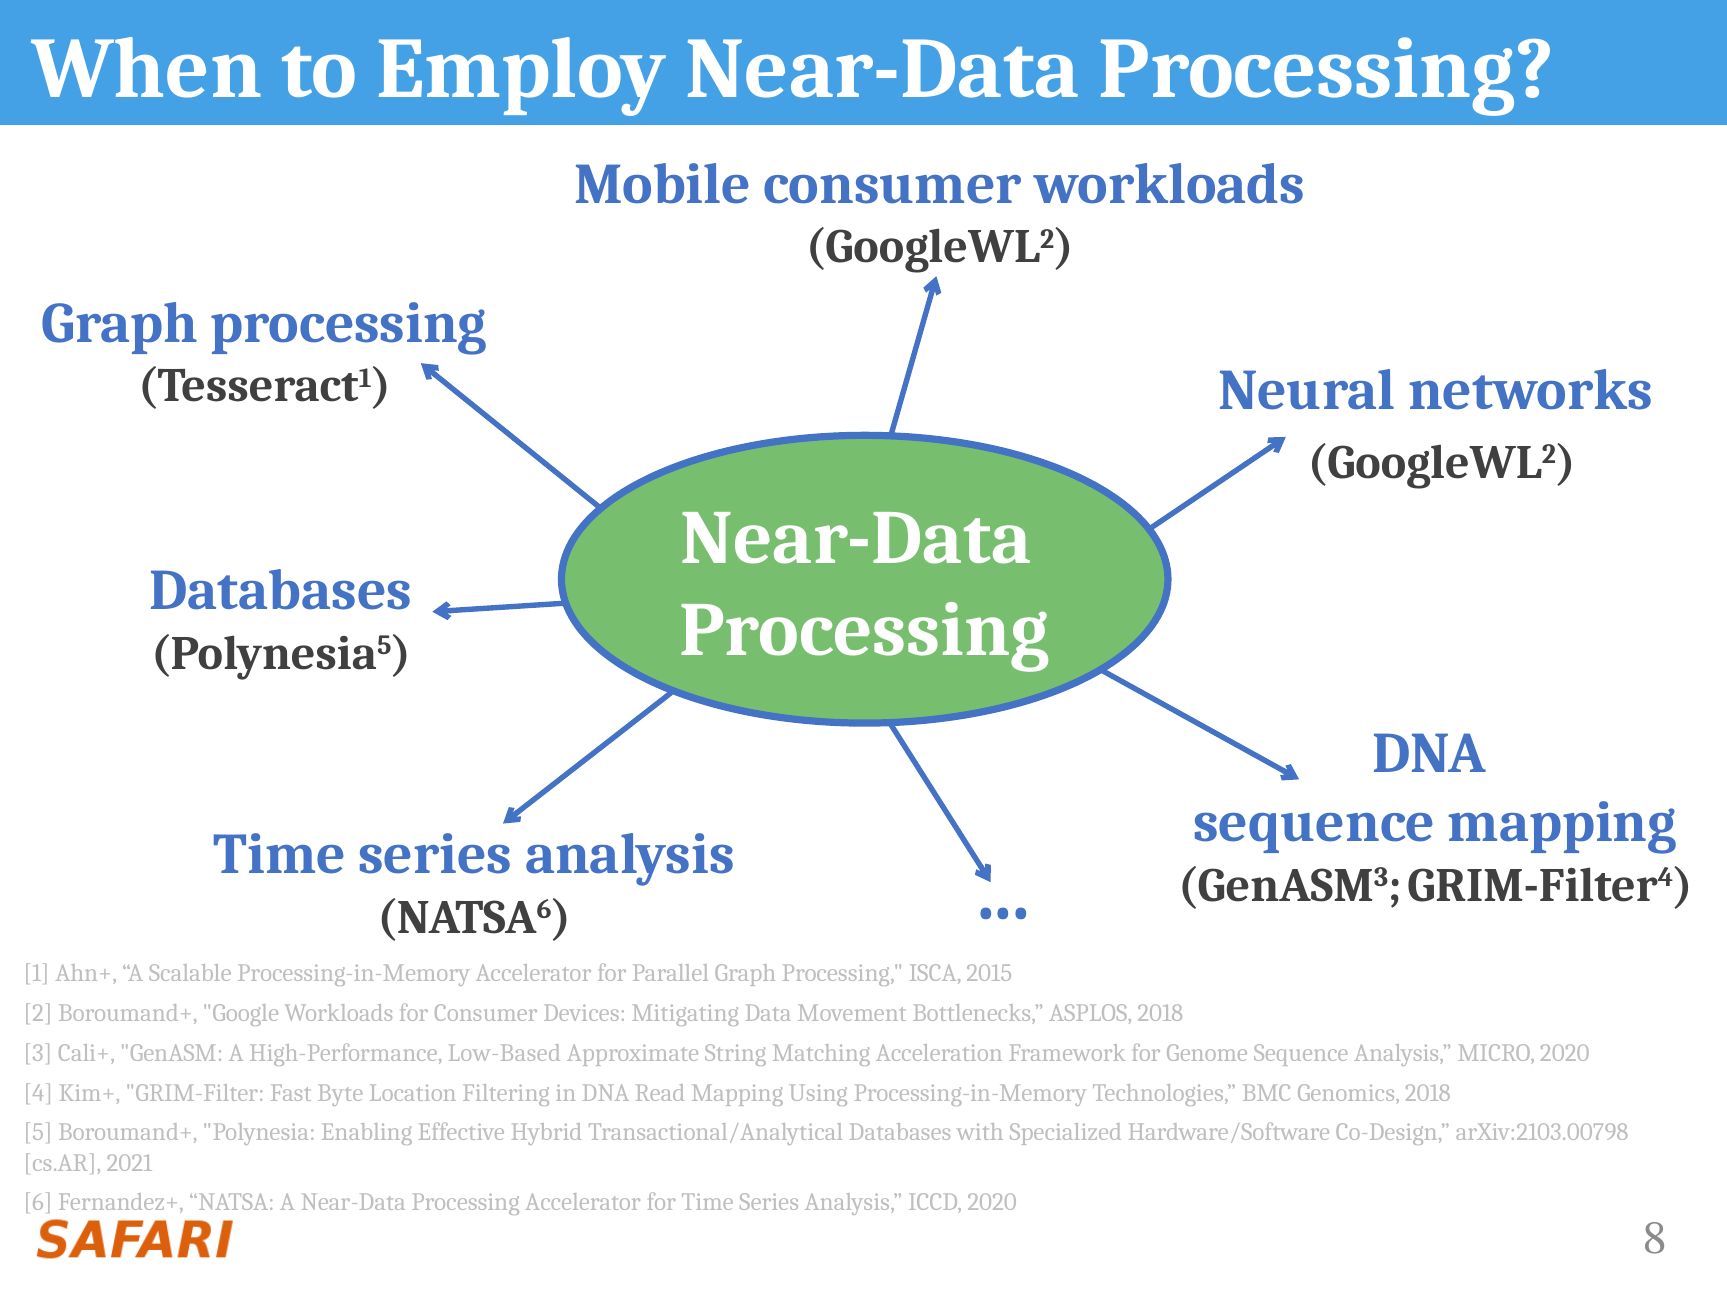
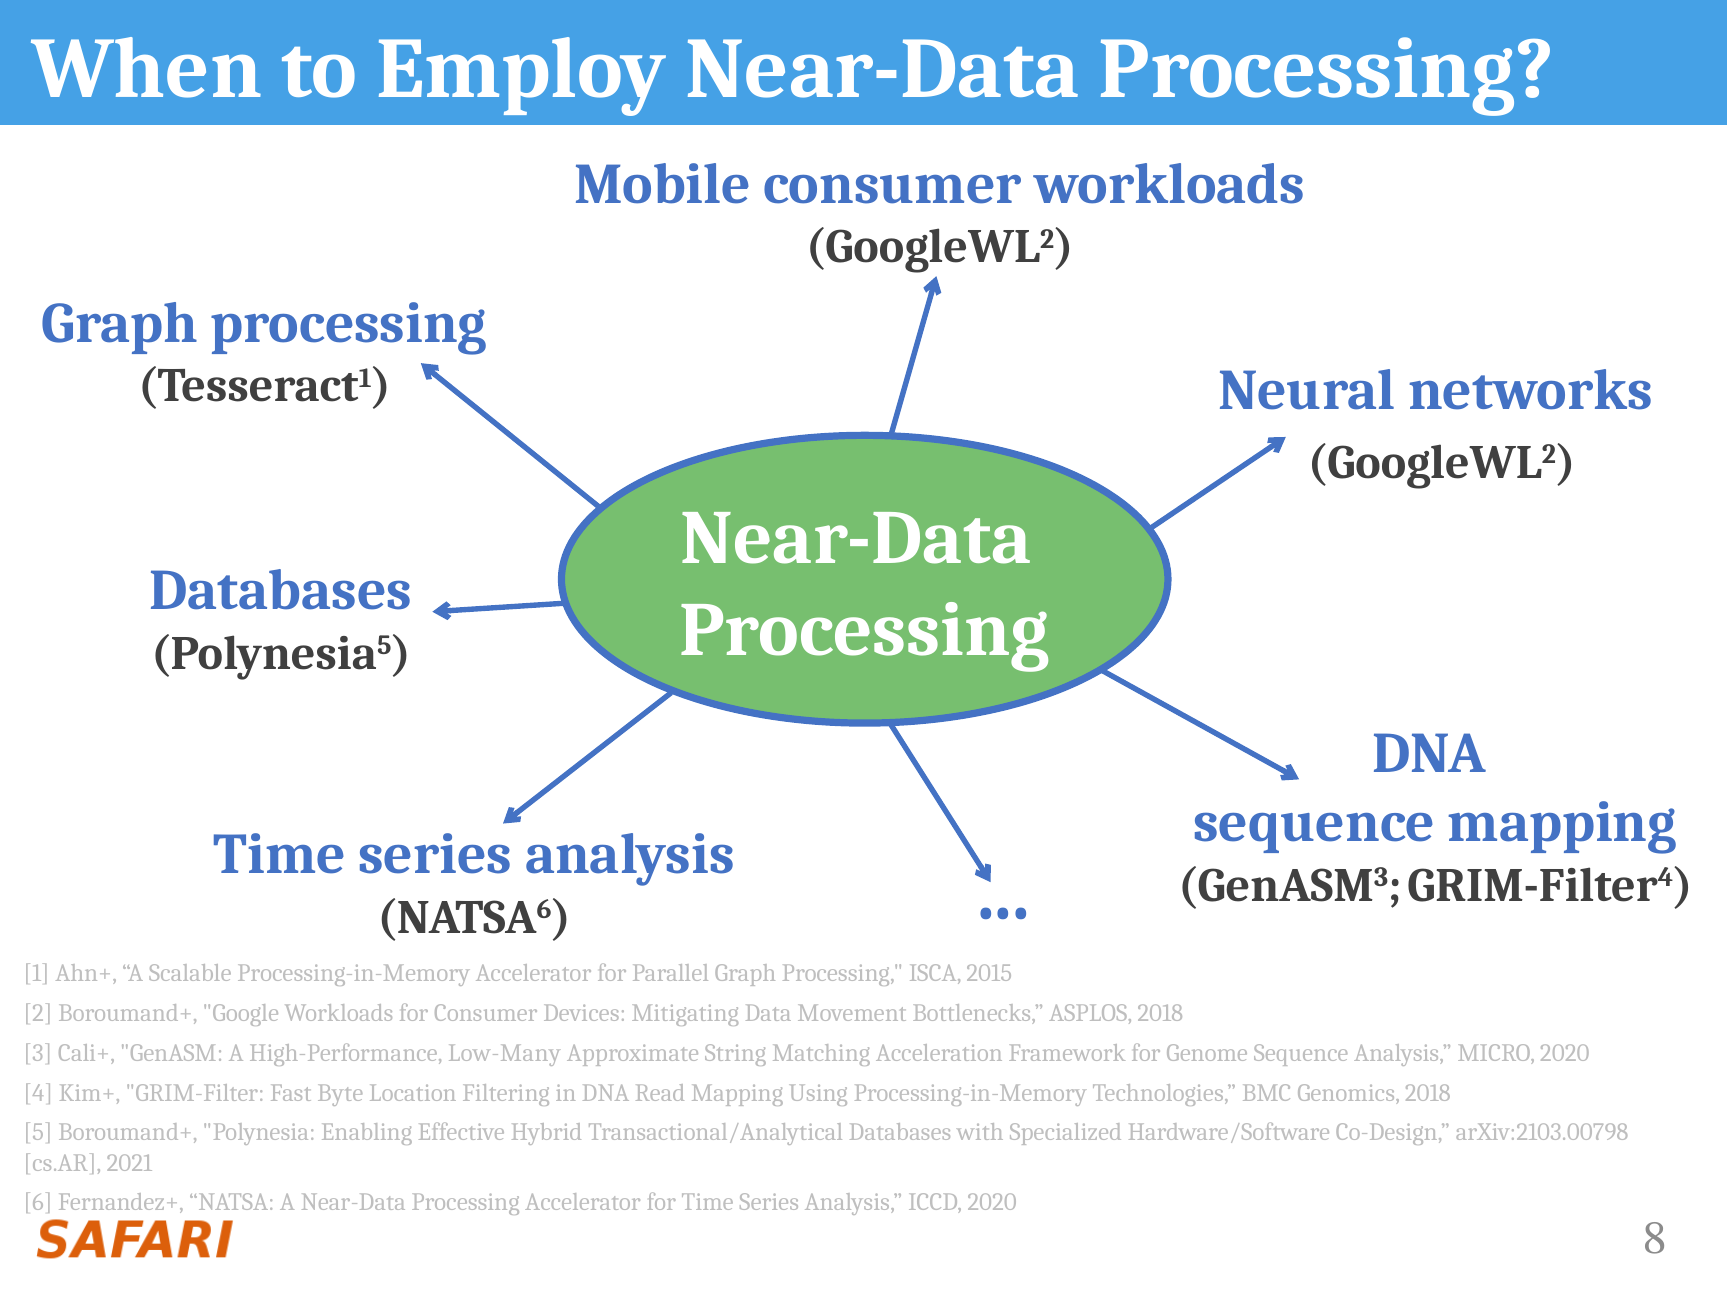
Low-Based: Low-Based -> Low-Many
